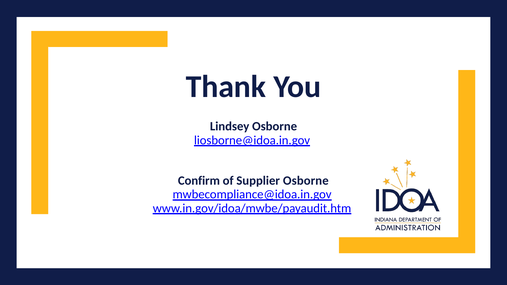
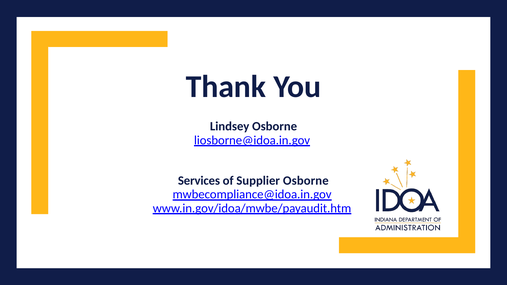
Confirm: Confirm -> Services
